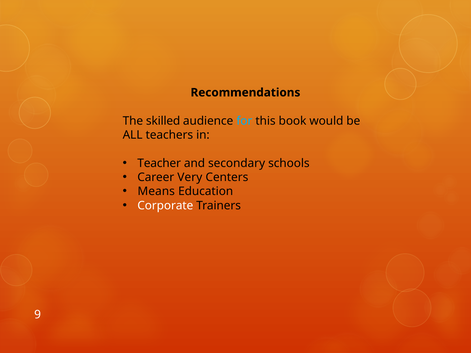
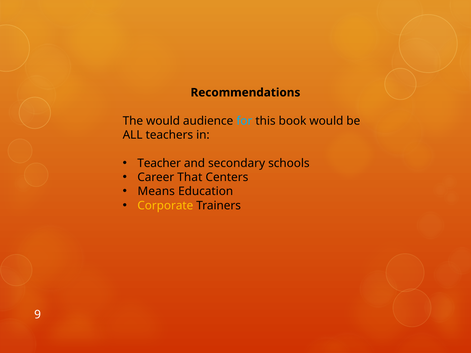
The skilled: skilled -> would
Very: Very -> That
Corporate colour: white -> yellow
